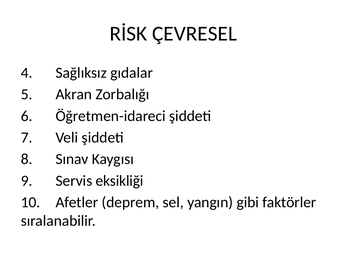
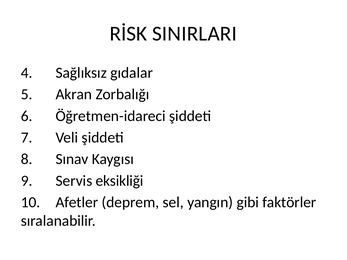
ÇEVRESEL: ÇEVRESEL -> SINIRLARI
